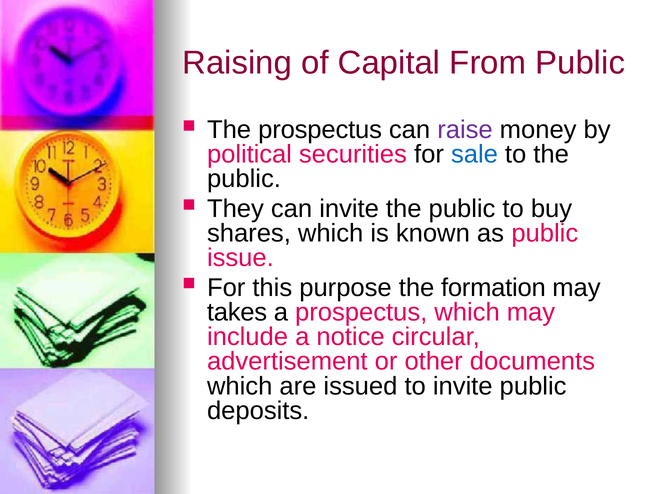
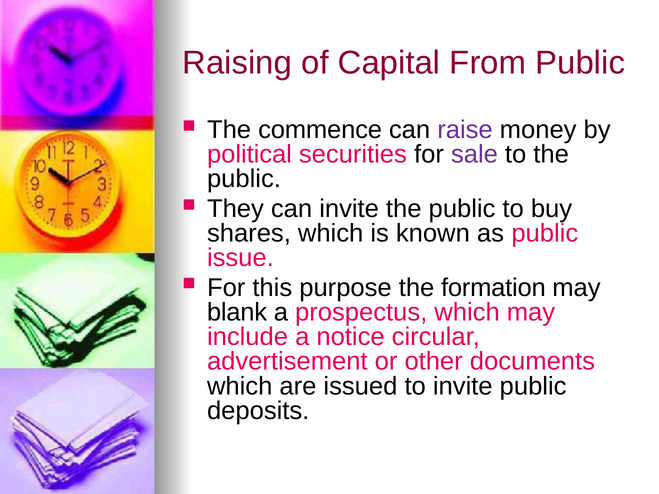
The prospectus: prospectus -> commence
sale colour: blue -> purple
takes: takes -> blank
